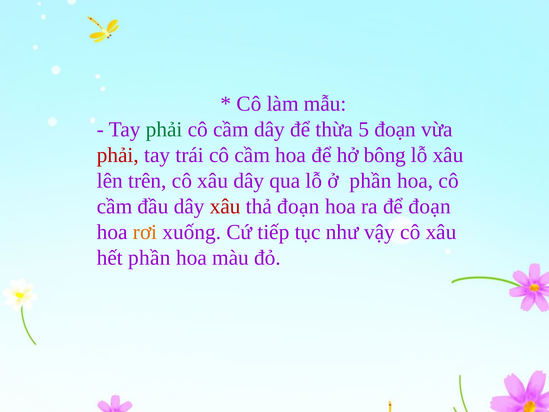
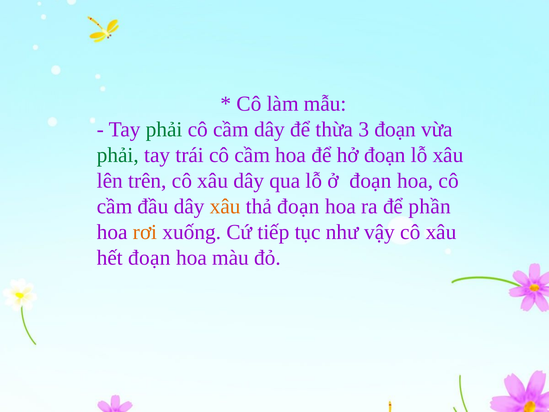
5: 5 -> 3
phải at (118, 155) colour: red -> green
hở bông: bông -> đoạn
ở phần: phần -> đoạn
xâu at (225, 206) colour: red -> orange
để đoạn: đoạn -> phần
hết phần: phần -> đoạn
